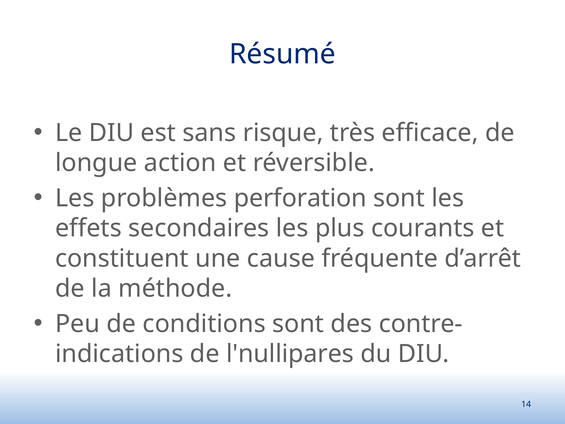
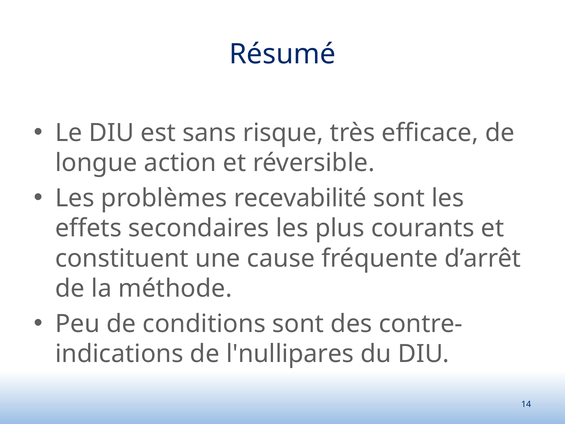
perforation: perforation -> recevabilité
